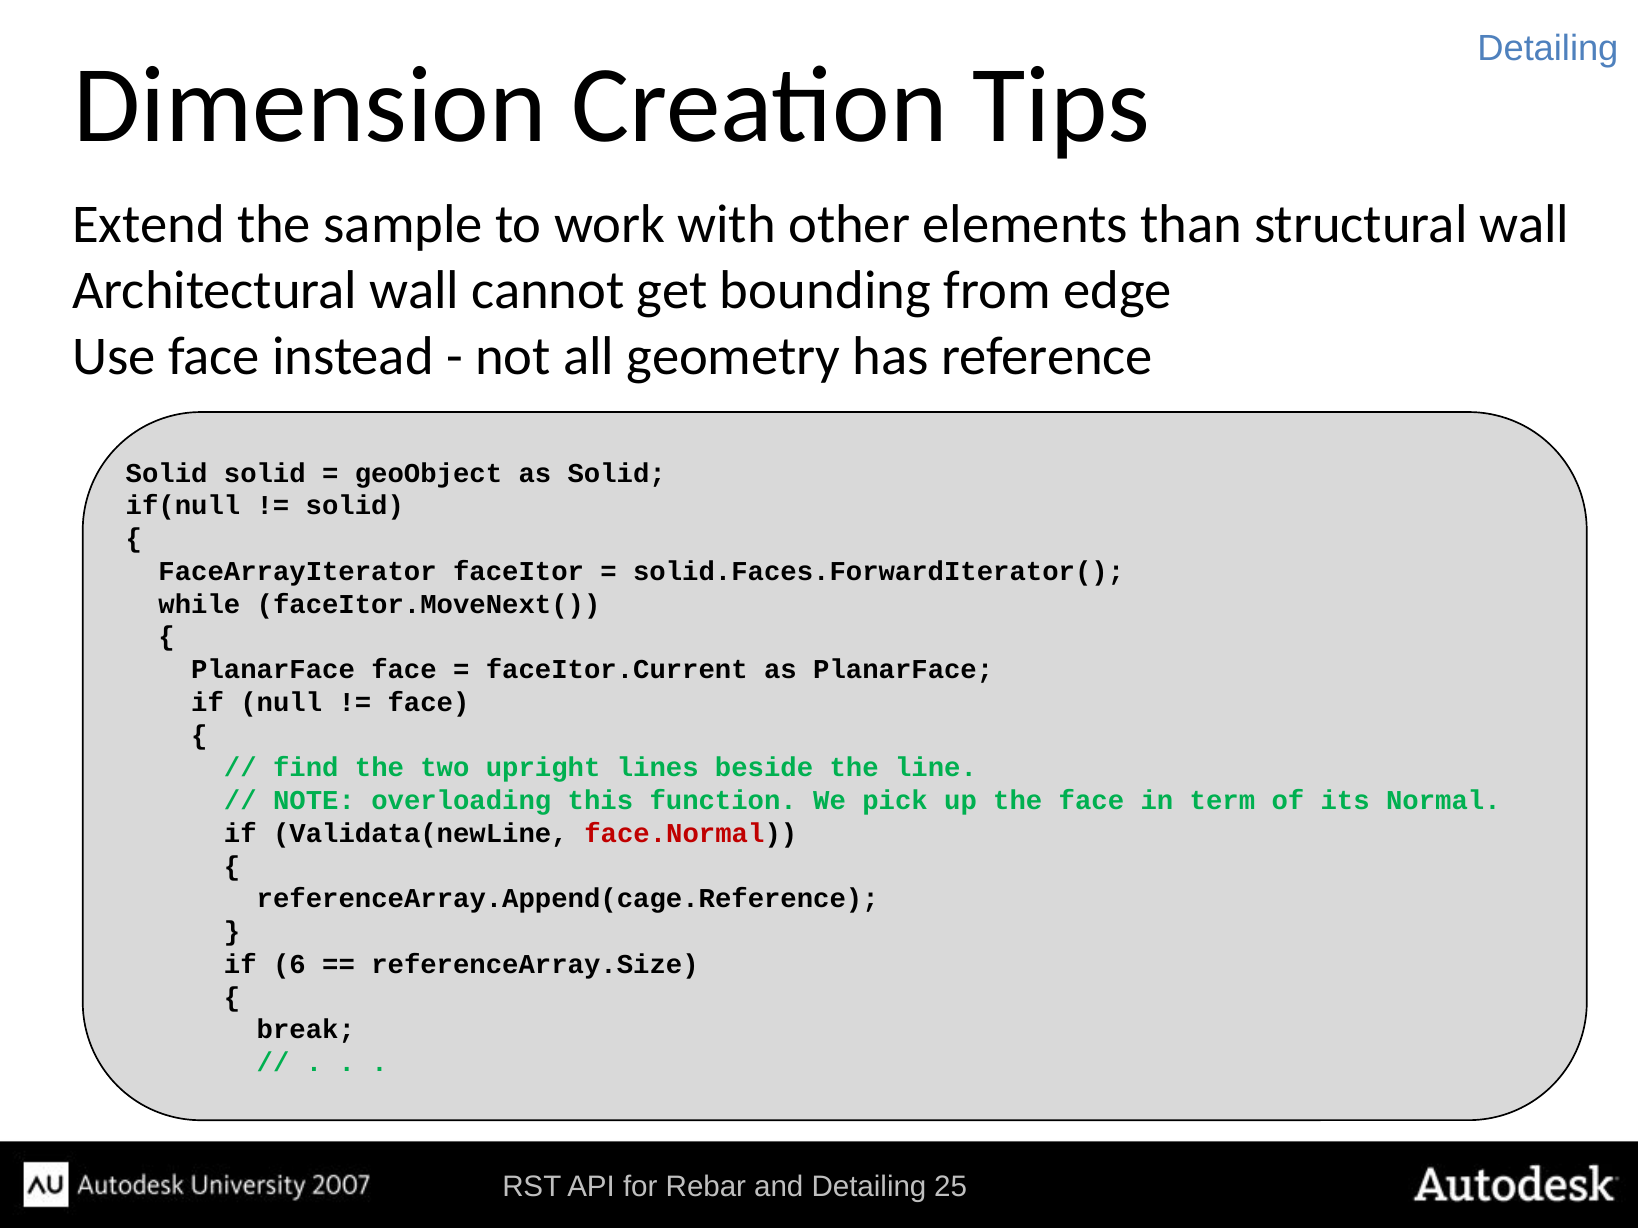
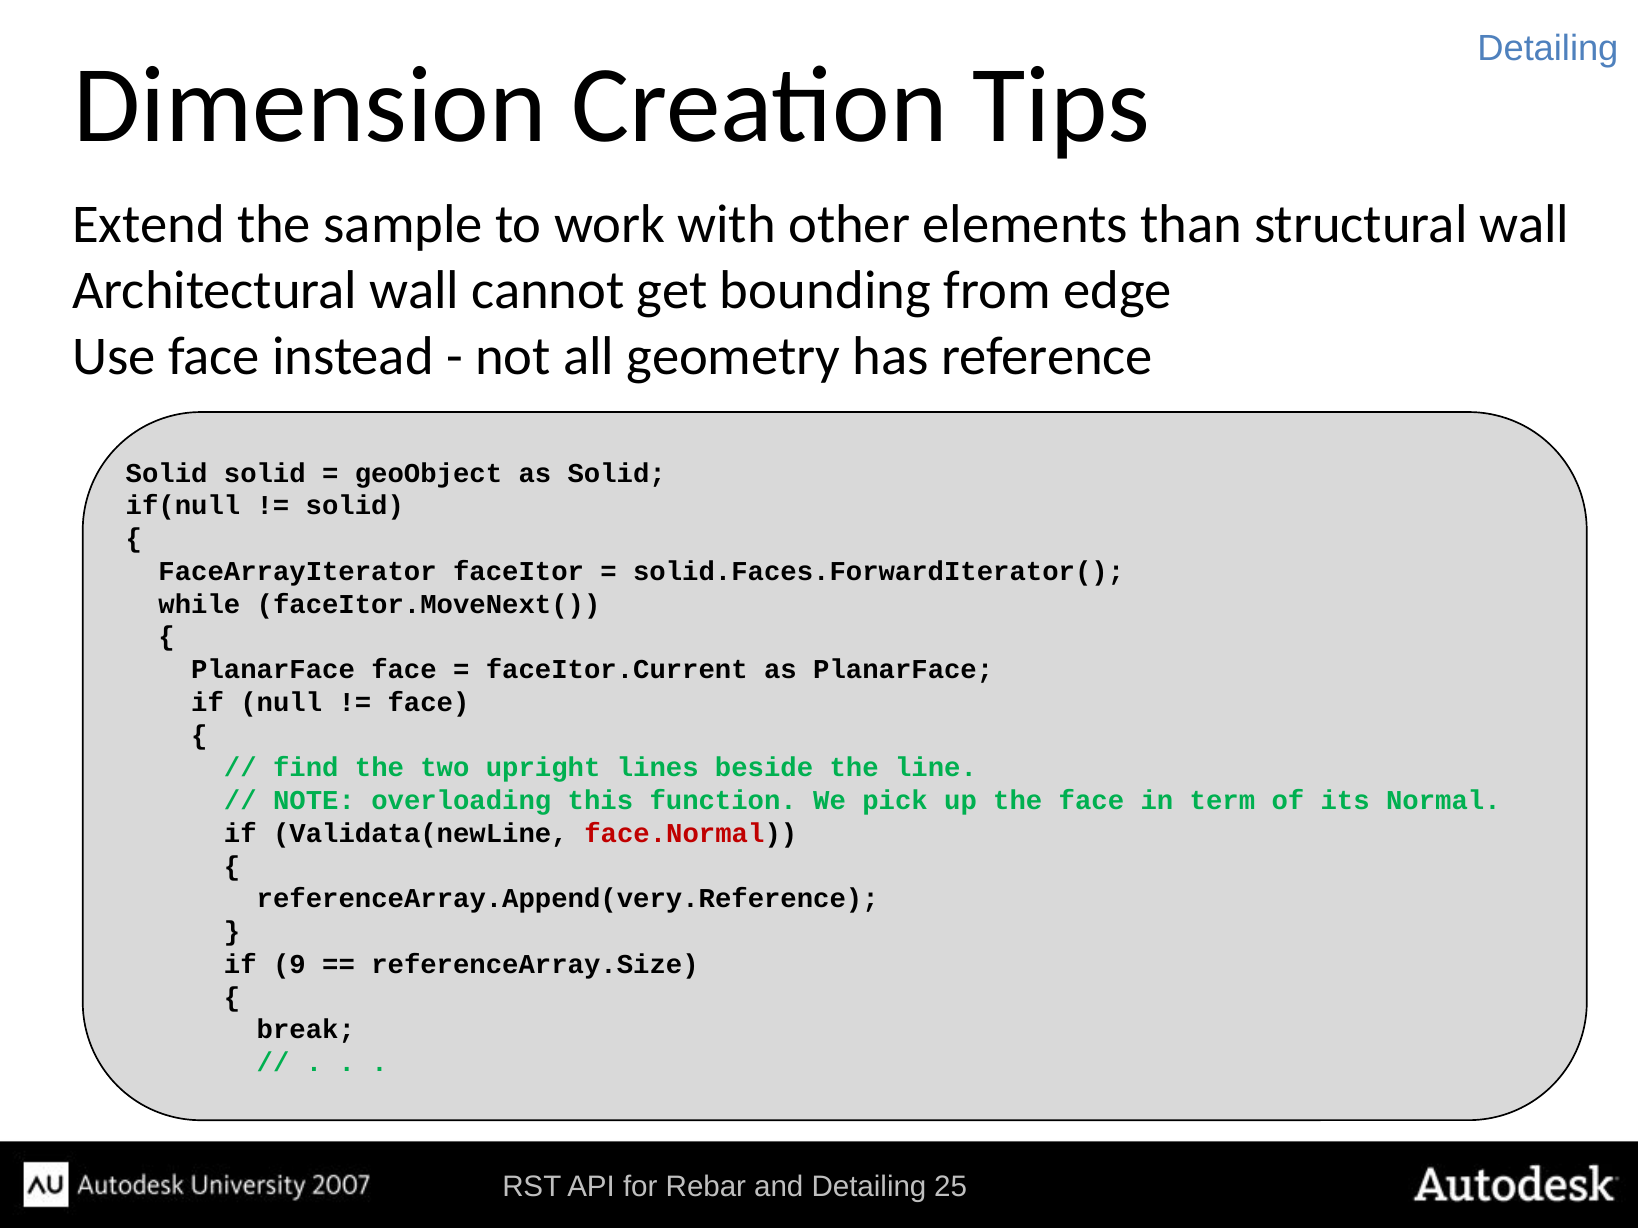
referenceArray.Append(cage.Reference: referenceArray.Append(cage.Reference -> referenceArray.Append(very.Reference
6: 6 -> 9
